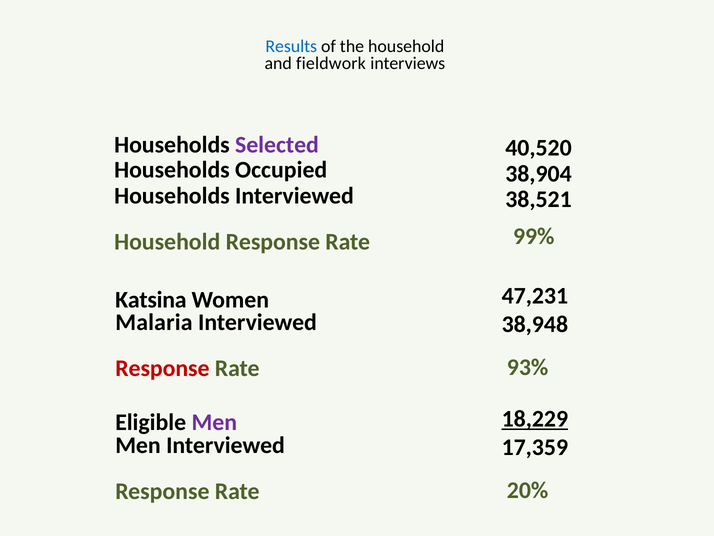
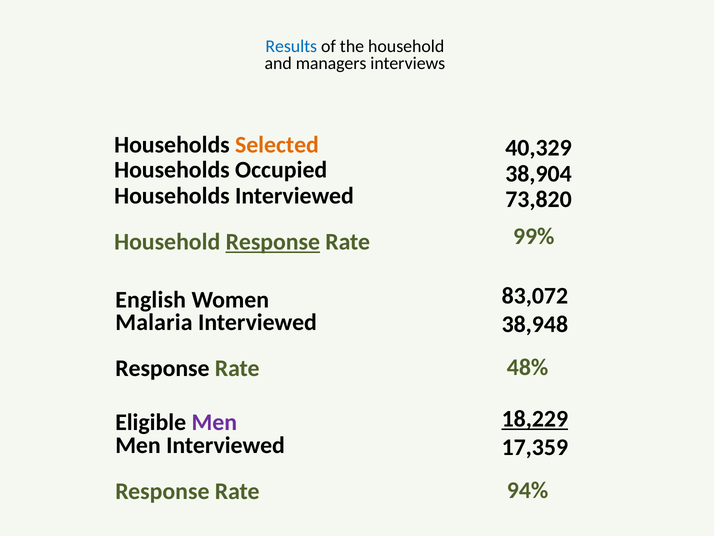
fieldwork: fieldwork -> managers
Selected colour: purple -> orange
40,520: 40,520 -> 40,329
38,521: 38,521 -> 73,820
Response at (273, 242) underline: none -> present
47,231: 47,231 -> 83,072
Katsina: Katsina -> English
93%: 93% -> 48%
Response at (162, 368) colour: red -> black
20%: 20% -> 94%
